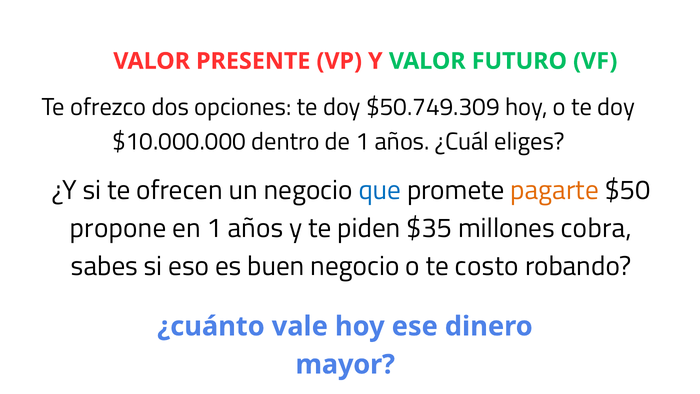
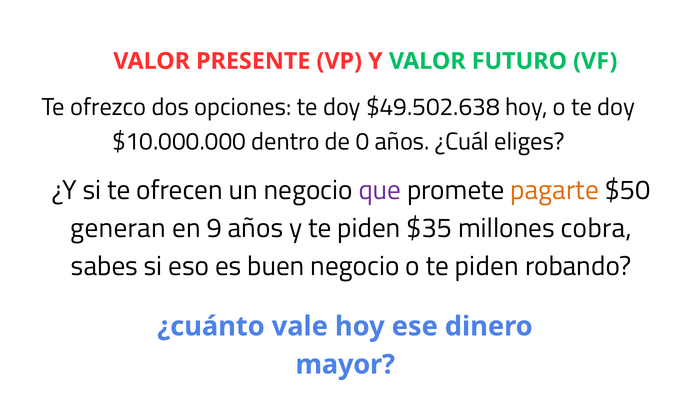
$50.749.309: $50.749.309 -> $49.502.638
de 1: 1 -> 0
que colour: blue -> purple
propone: propone -> generan
en 1: 1 -> 9
o te costo: costo -> piden
